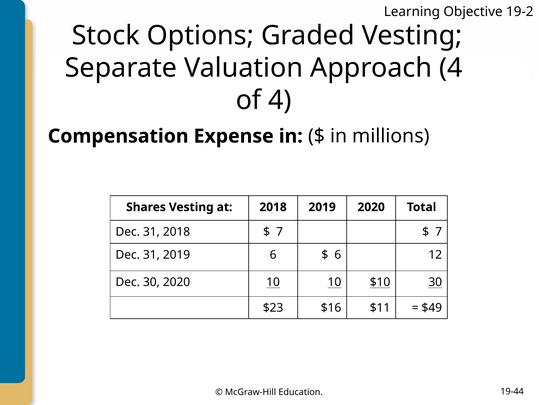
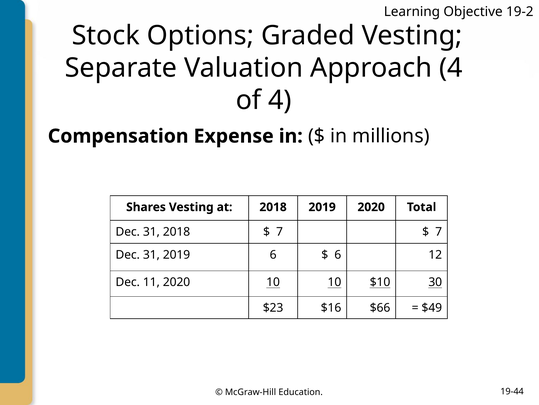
Dec 30: 30 -> 11
$11: $11 -> $66
